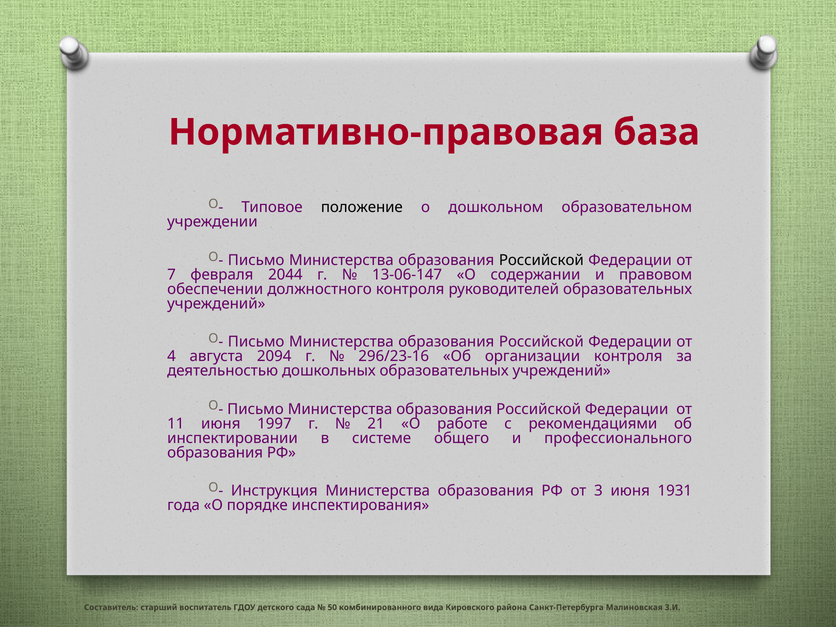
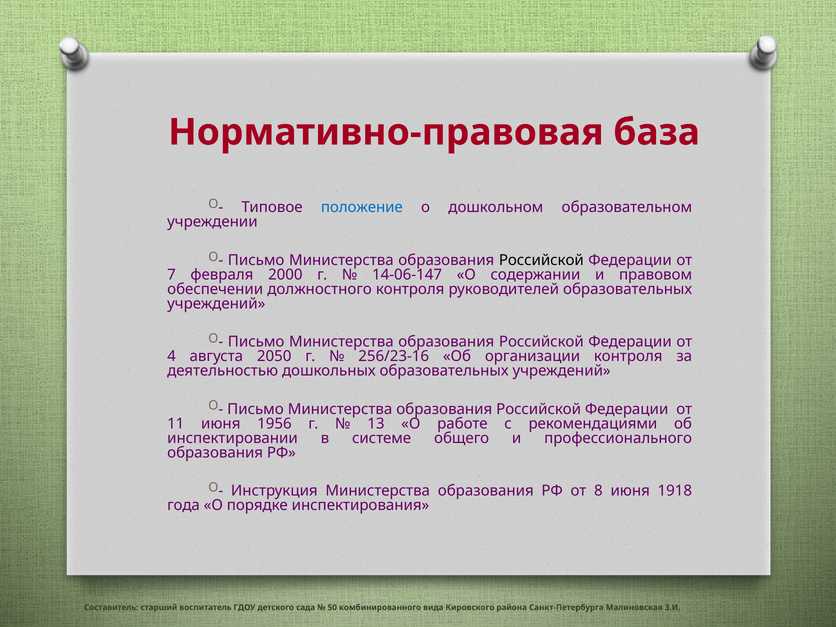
положение colour: black -> blue
2044: 2044 -> 2000
13-06-147: 13-06-147 -> 14-06-147
2094: 2094 -> 2050
296/23-16: 296/23-16 -> 256/23-16
1997: 1997 -> 1956
21: 21 -> 13
3: 3 -> 8
1931: 1931 -> 1918
